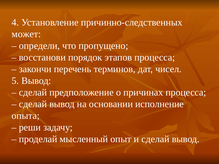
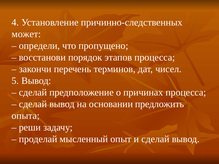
исполнение: исполнение -> предложить
